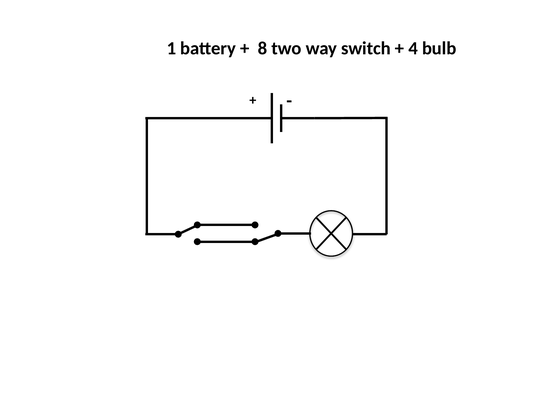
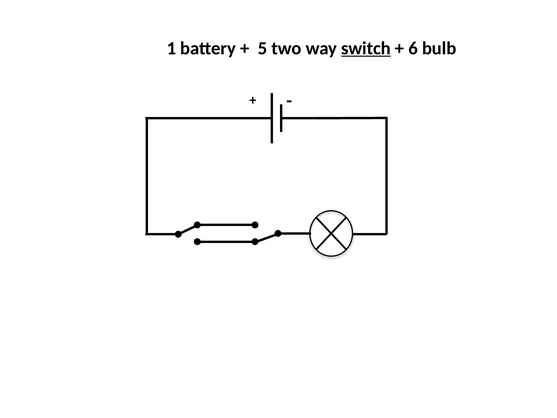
8: 8 -> 5
switch underline: none -> present
4: 4 -> 6
